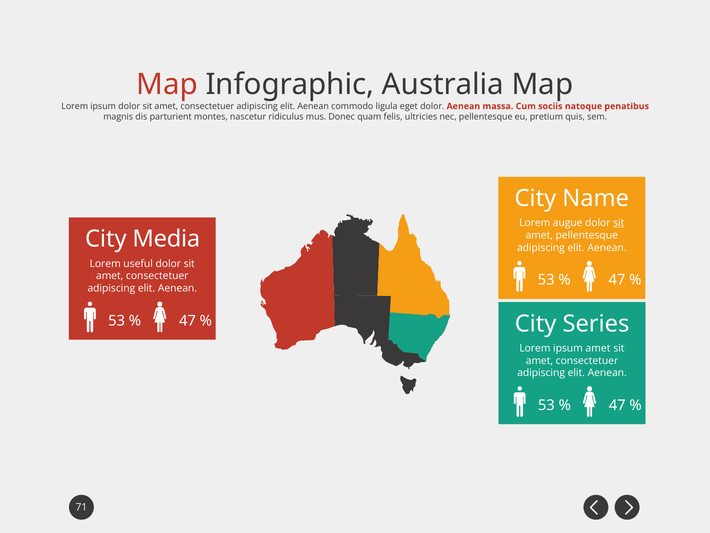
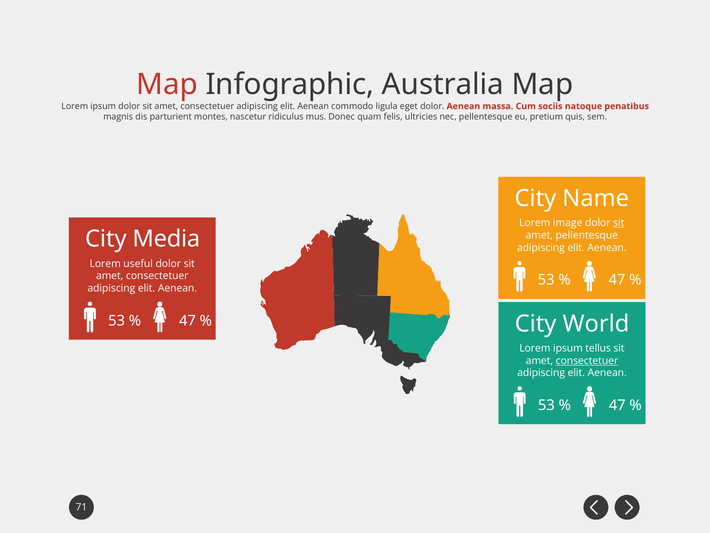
augue: augue -> image
Series: Series -> World
ipsum amet: amet -> tellus
consectetuer at (587, 360) underline: none -> present
